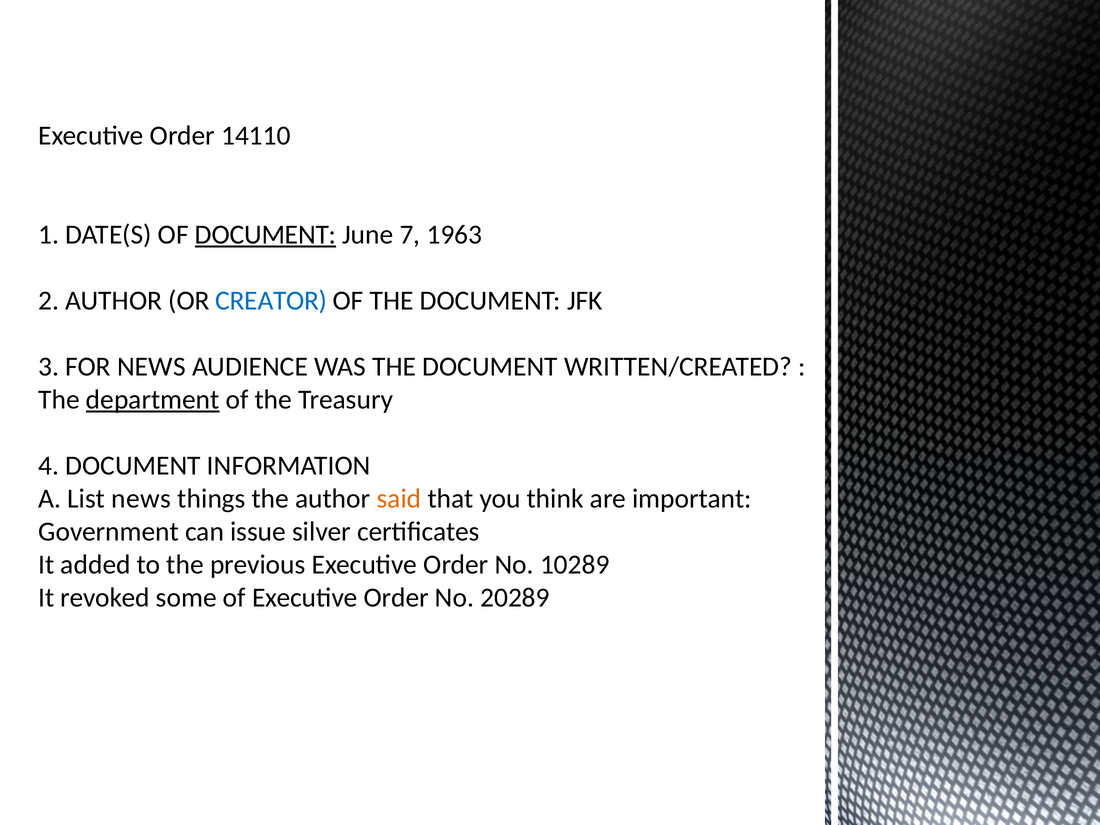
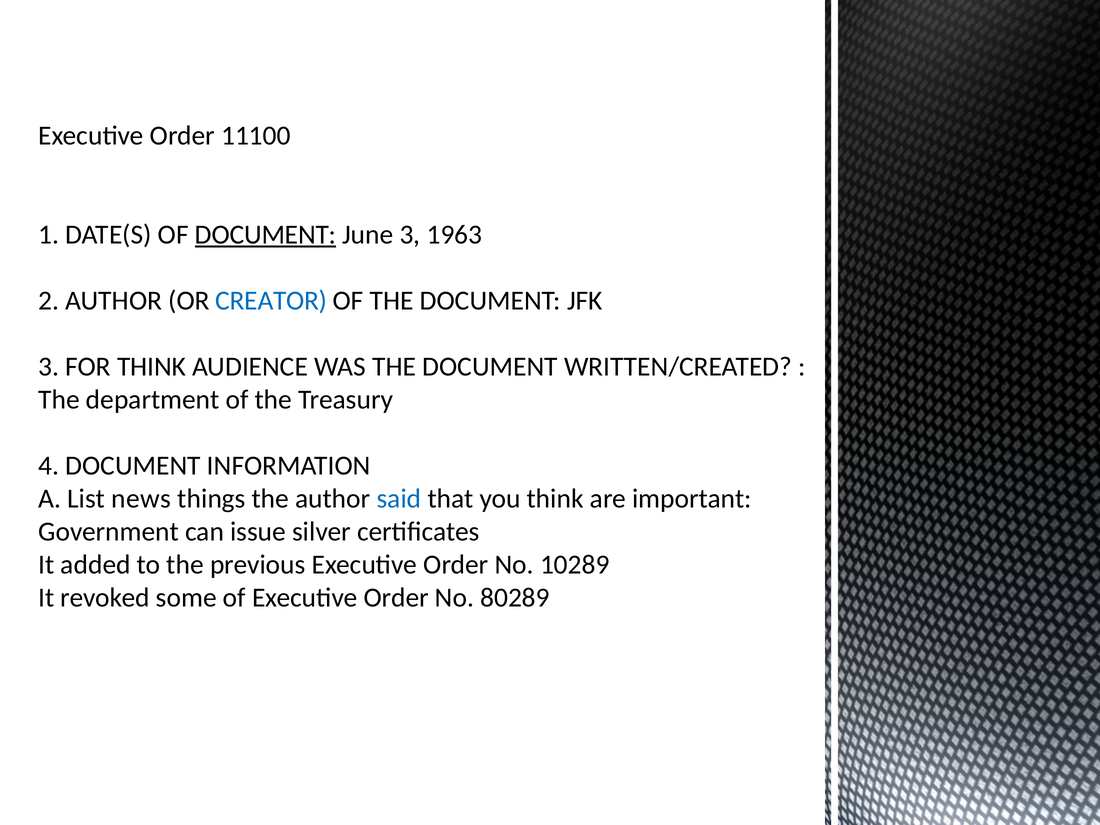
14110: 14110 -> 11100
June 7: 7 -> 3
FOR NEWS: NEWS -> THINK
department underline: present -> none
said colour: orange -> blue
20289: 20289 -> 80289
